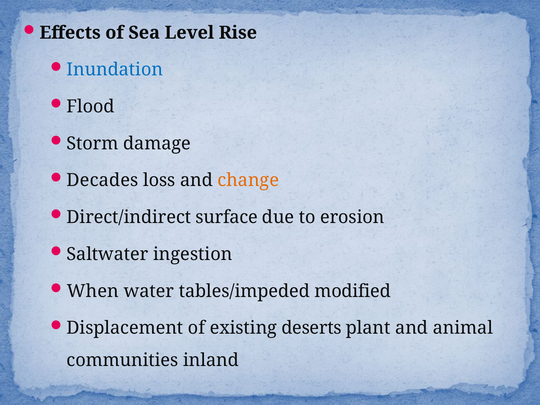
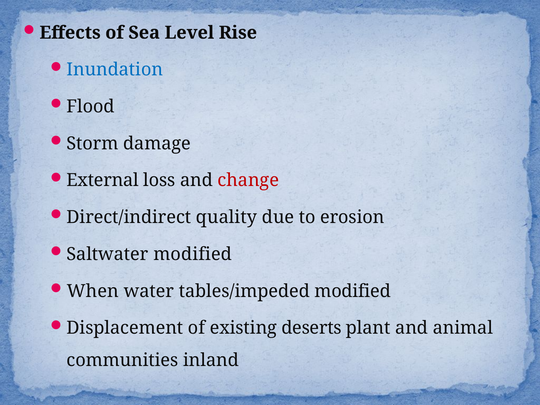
Decades: Decades -> External
change colour: orange -> red
surface: surface -> quality
Saltwater ingestion: ingestion -> modified
